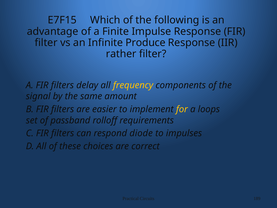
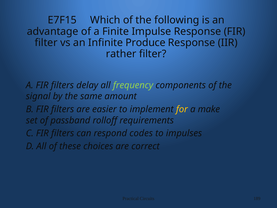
frequency colour: yellow -> light green
loops: loops -> make
diode: diode -> codes
